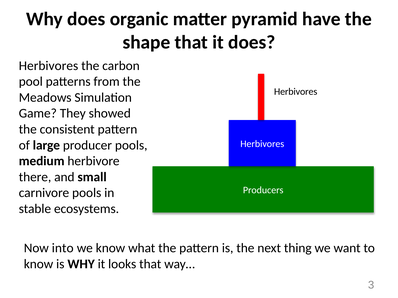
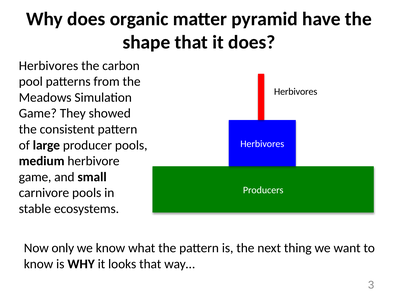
there at (35, 177): there -> game
into: into -> only
